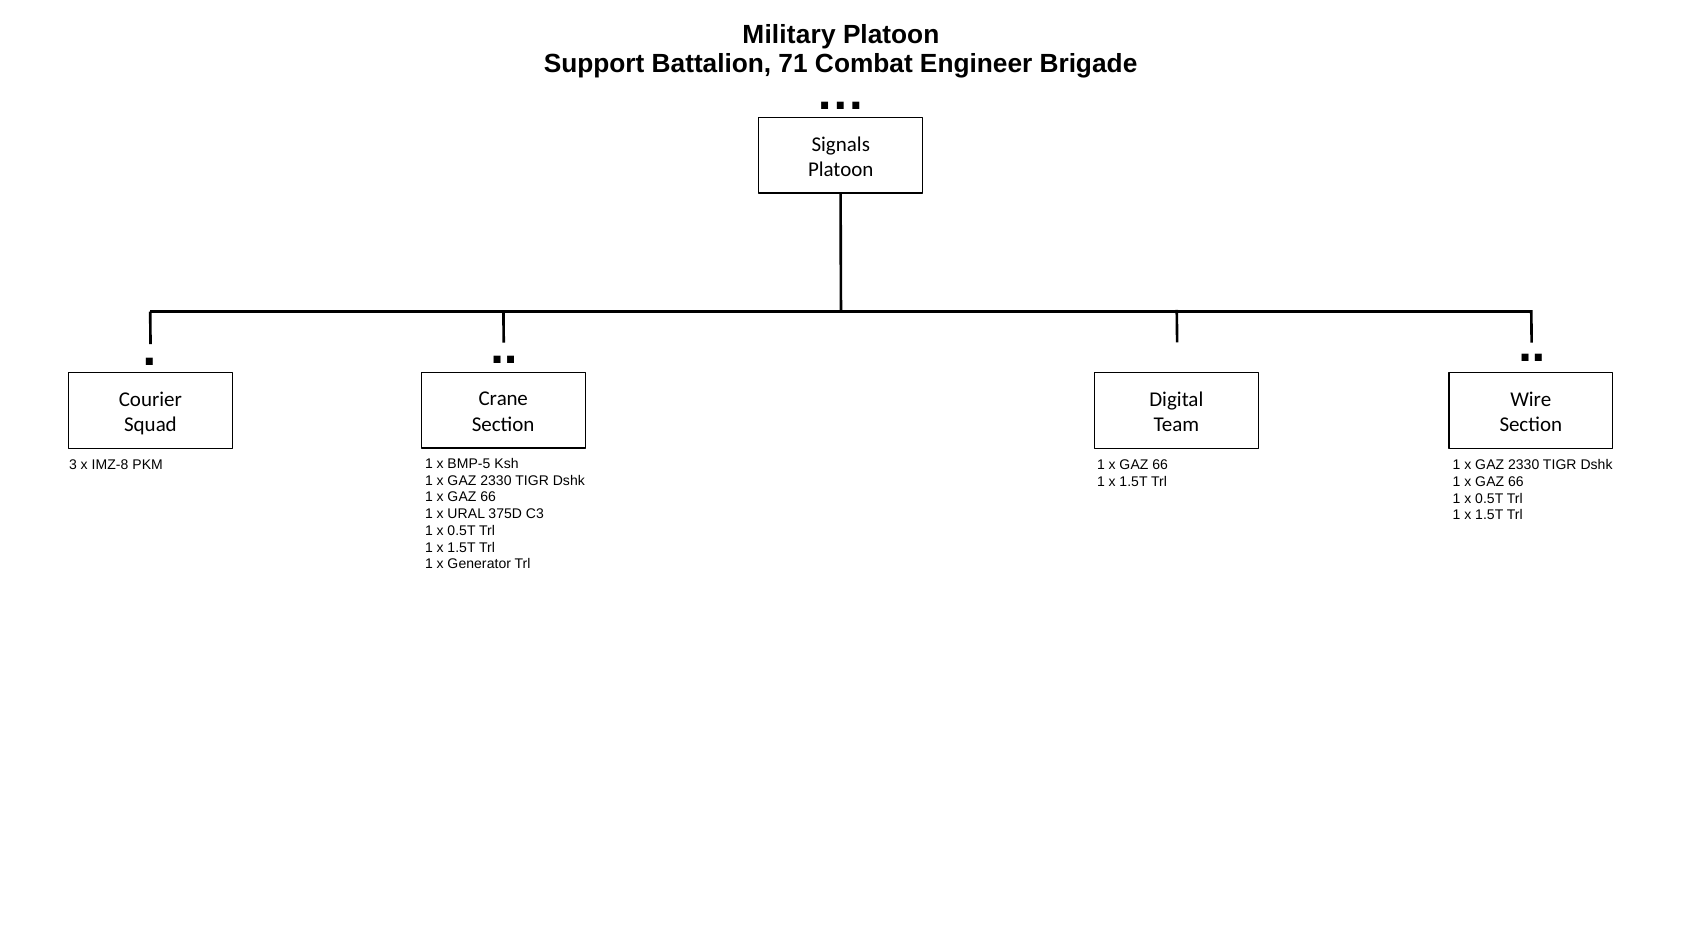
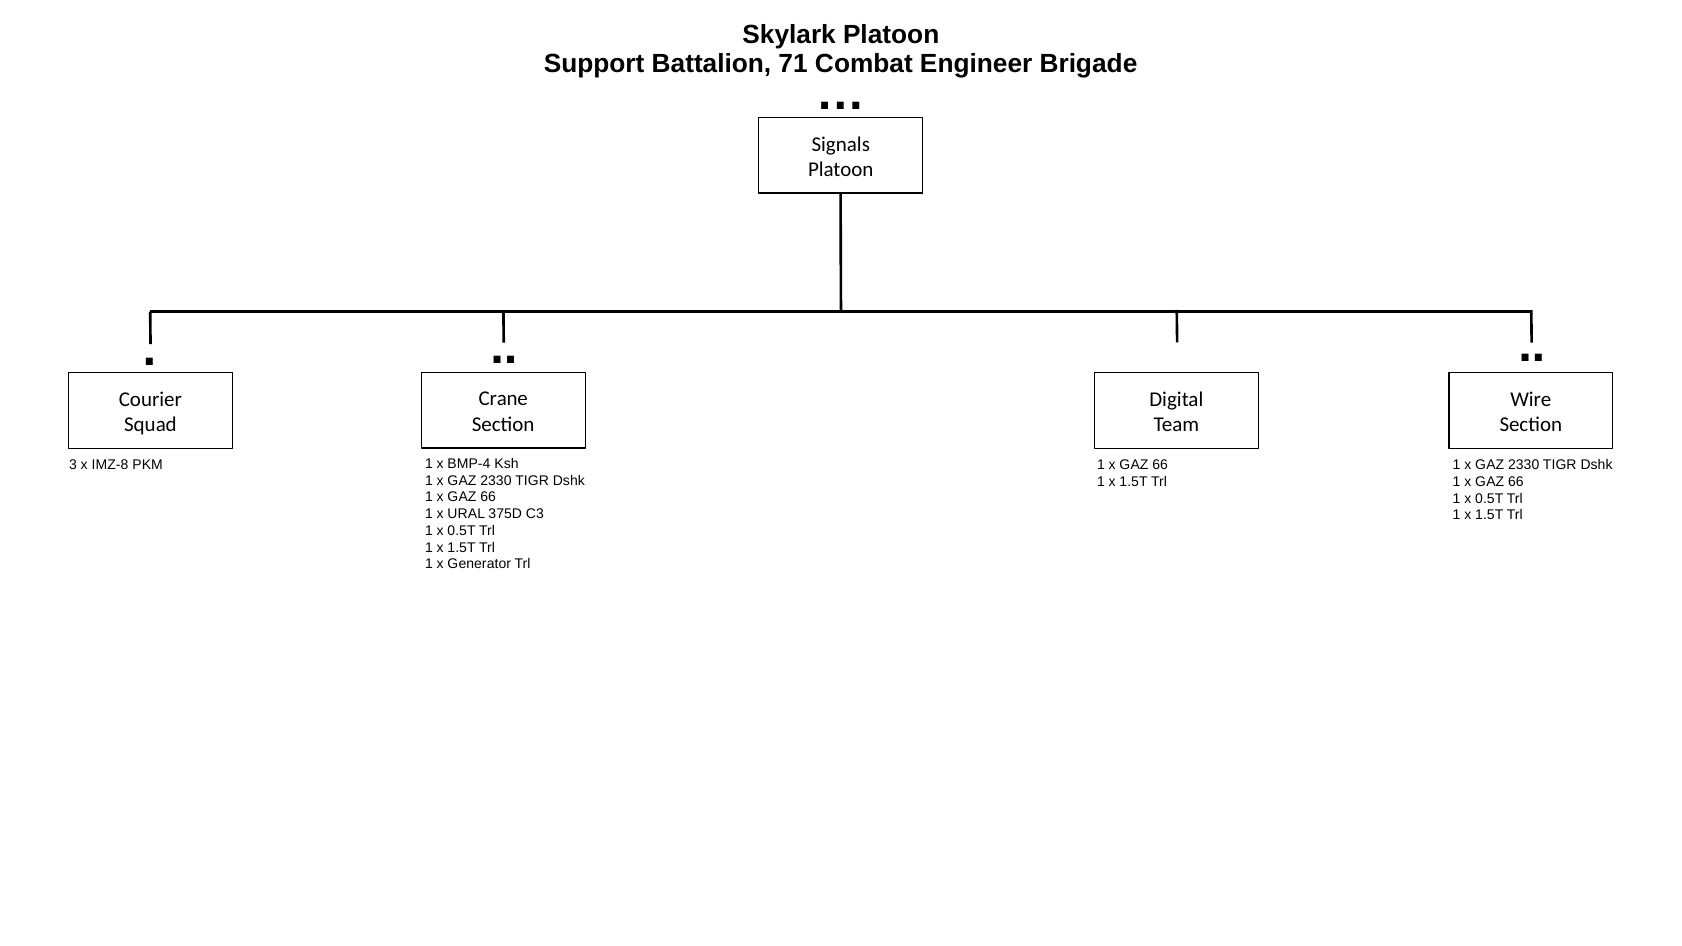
Military: Military -> Skylark
BMP-5: BMP-5 -> BMP-4
